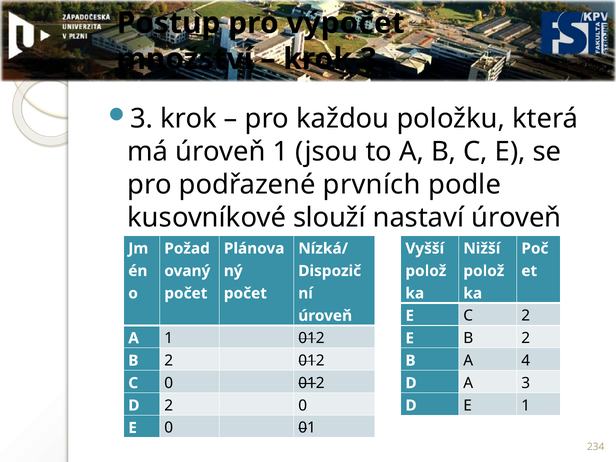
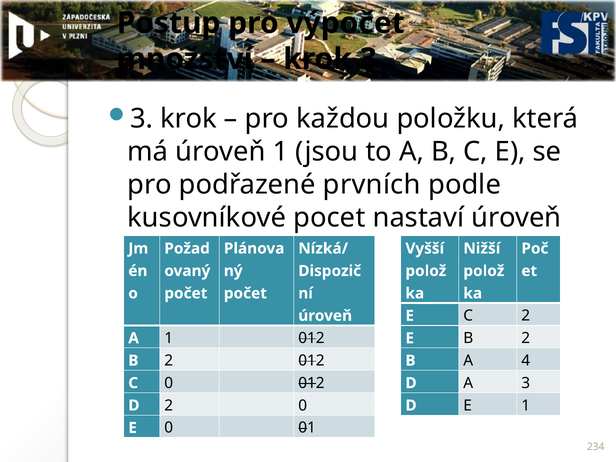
slouží: slouží -> pocet
